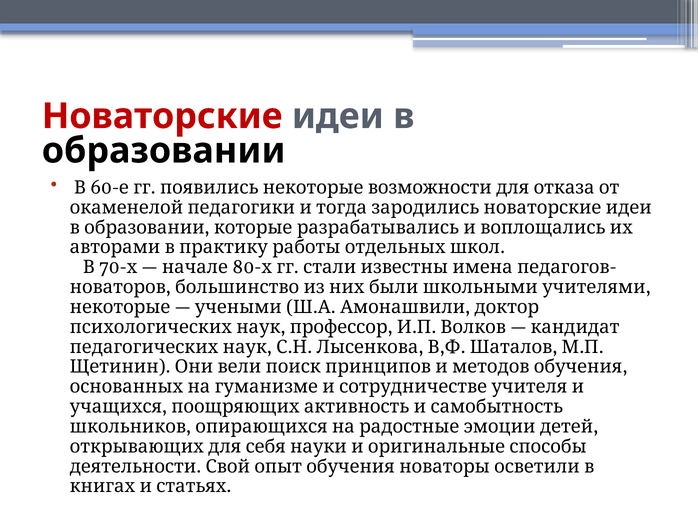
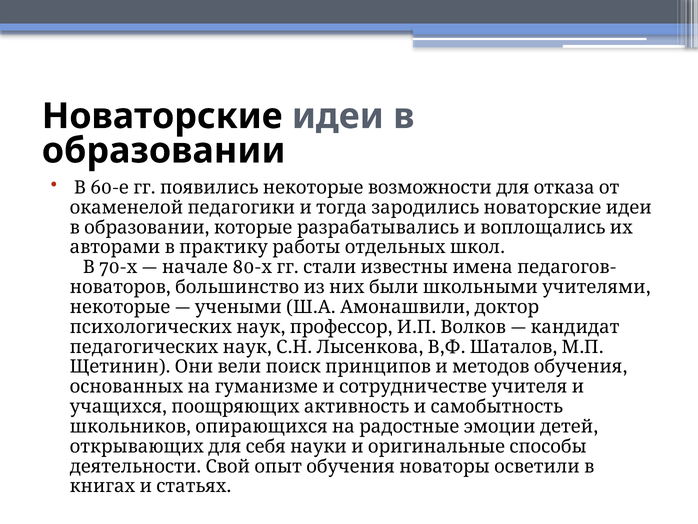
Новаторские colour: red -> black
